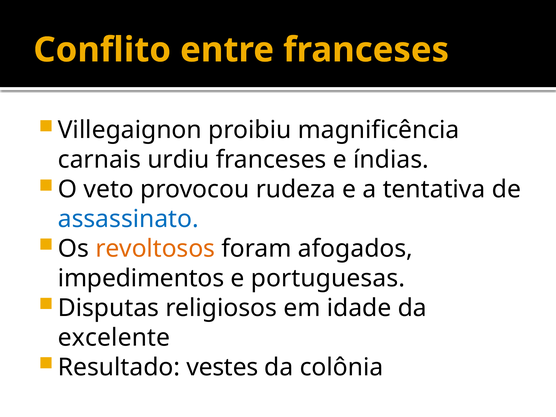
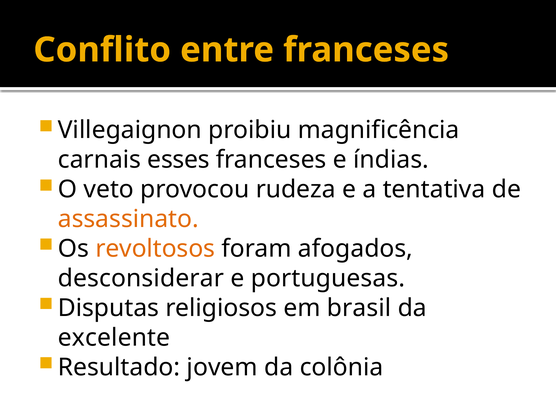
urdiu: urdiu -> esses
assassinato colour: blue -> orange
impedimentos: impedimentos -> desconsiderar
idade: idade -> brasil
vestes: vestes -> jovem
